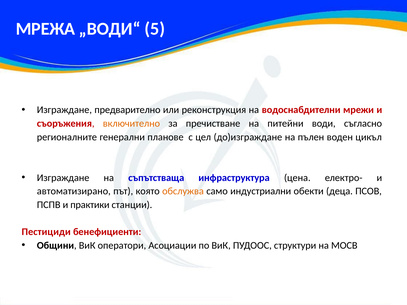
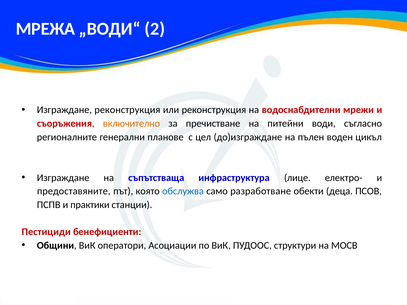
5: 5 -> 2
Изграждане предварително: предварително -> реконструкция
цена: цена -> лице
автоматизирано: автоматизирано -> предоставяните
обслужва colour: orange -> blue
индустриални: индустриални -> разработване
